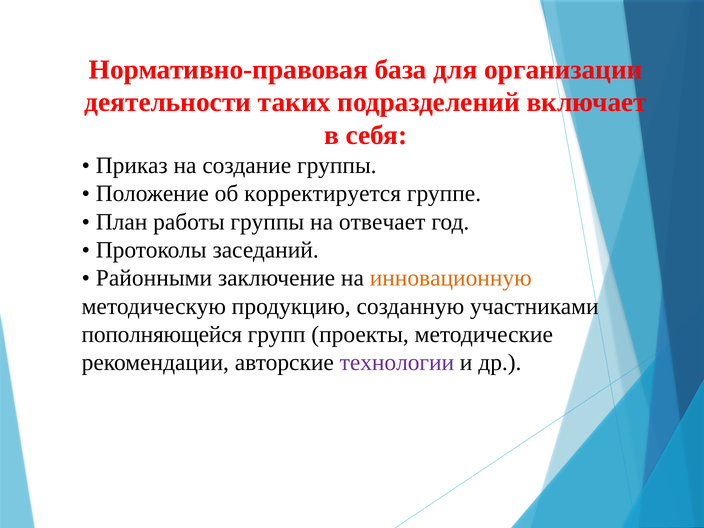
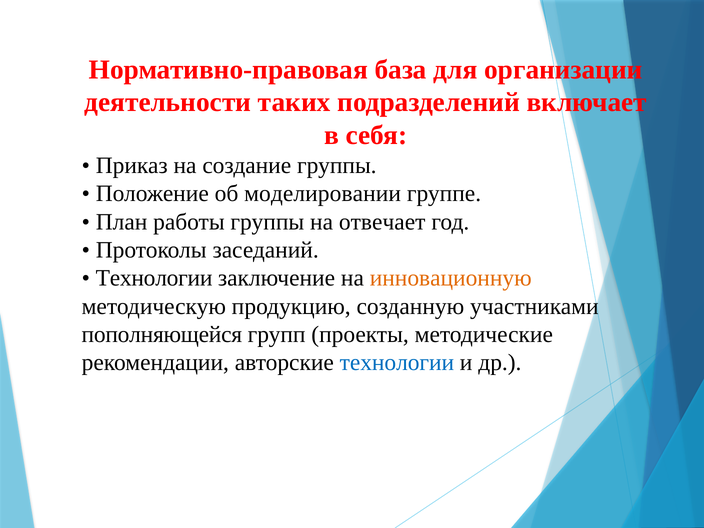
корректируется: корректируется -> моделировании
Районными at (154, 278): Районными -> Технологии
технологии at (397, 363) colour: purple -> blue
